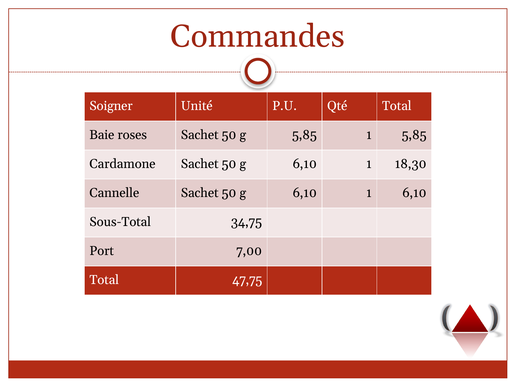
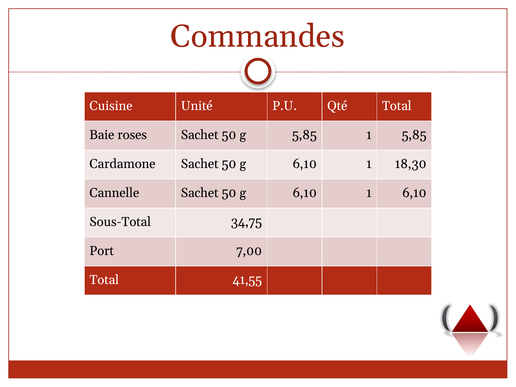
Soigner: Soigner -> Cuisine
47,75: 47,75 -> 41,55
